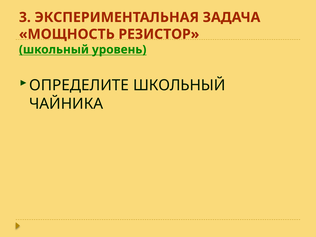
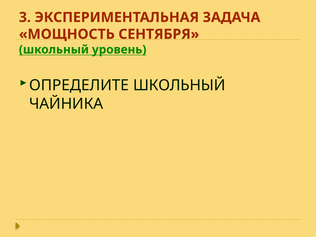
РЕЗИСТОР: РЕЗИСТОР -> СЕНТЯБРЯ
